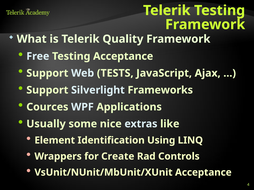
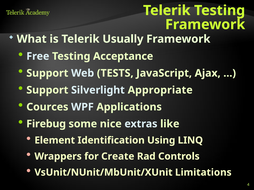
Quality: Quality -> Usually
Frameworks: Frameworks -> Appropriate
Usually: Usually -> Firebug
VsUnit/NUnit/MbUnit/XUnit Acceptance: Acceptance -> Limitations
